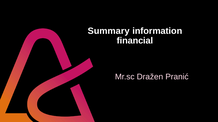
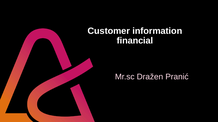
Summary: Summary -> Customer
